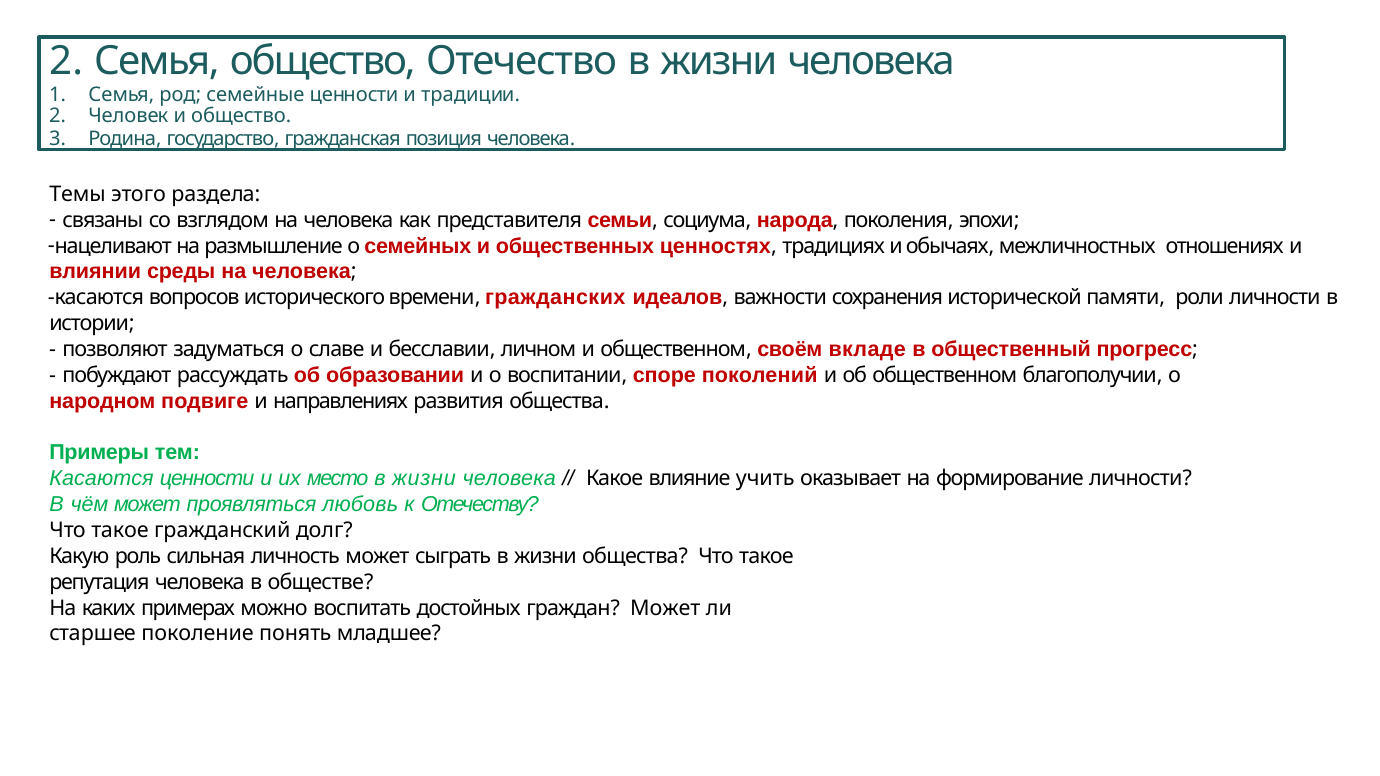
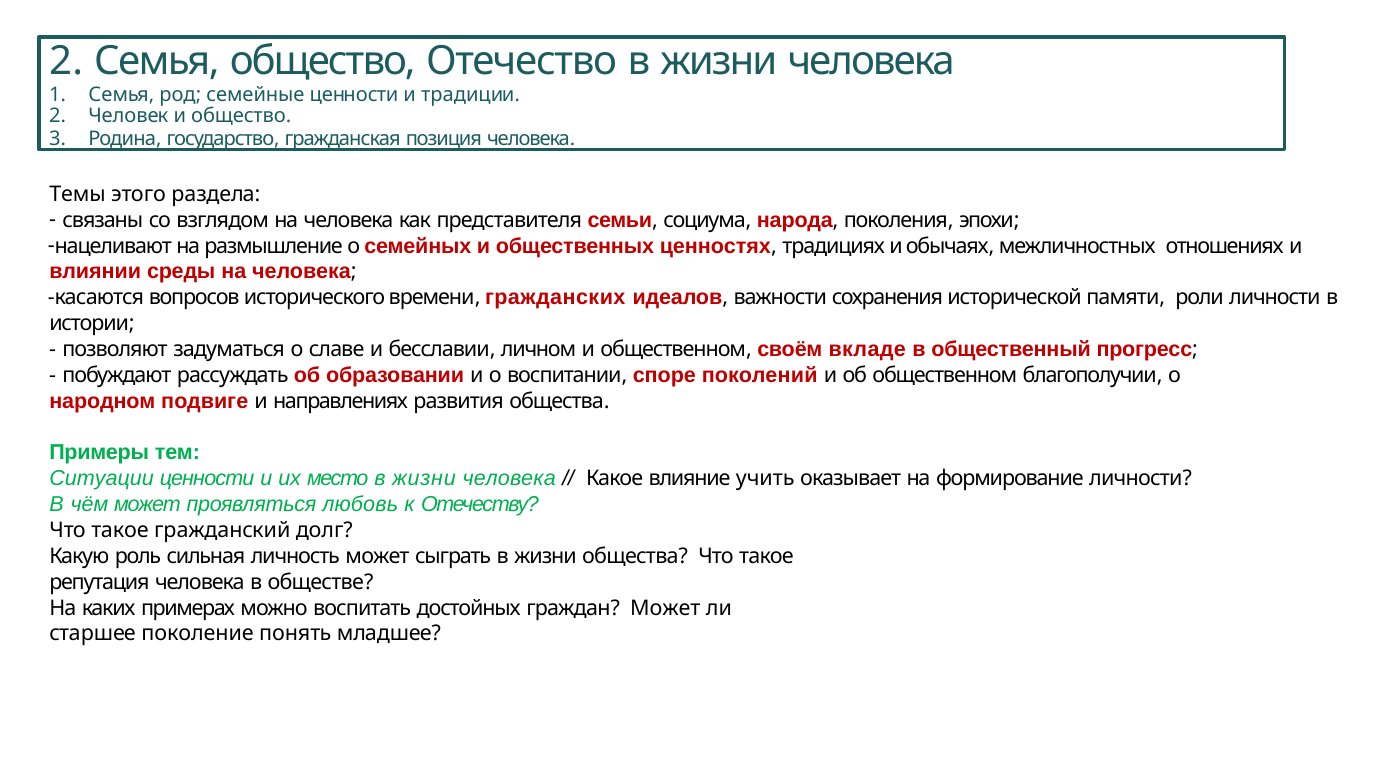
Касаются at (102, 479): Касаются -> Ситуации
